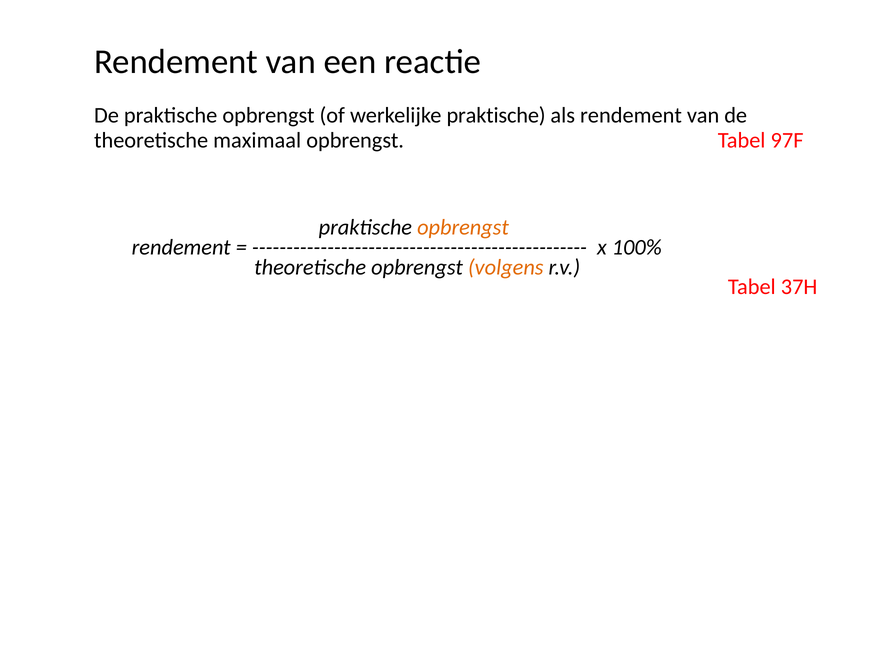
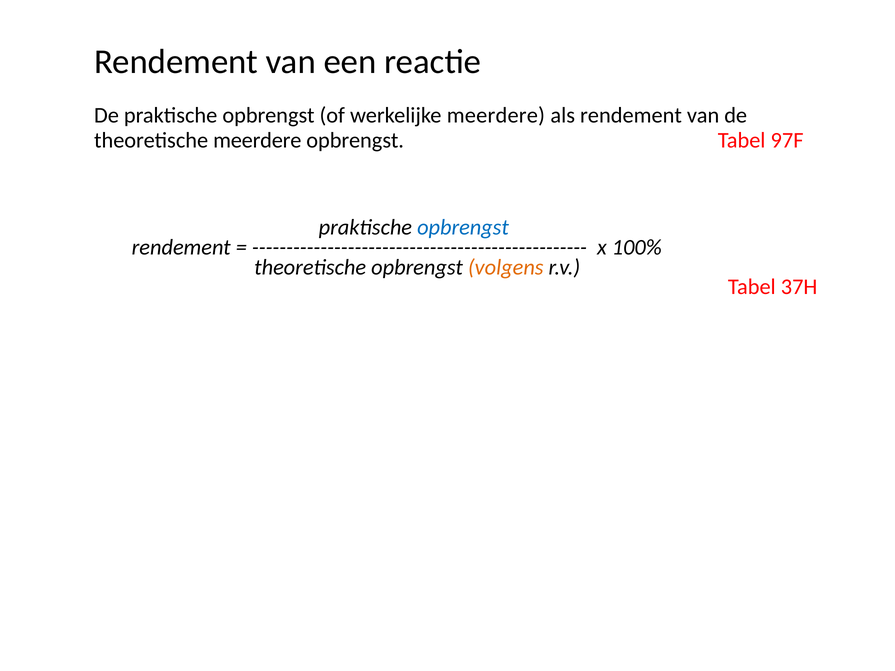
werkelijke praktische: praktische -> meerdere
theoretische maximaal: maximaal -> meerdere
opbrengst at (463, 228) colour: orange -> blue
